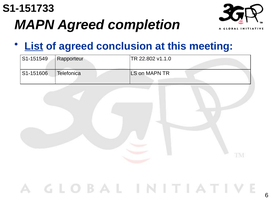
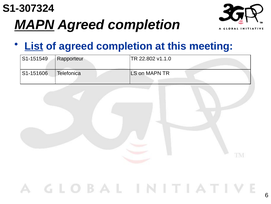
S1-151733: S1-151733 -> S1-307324
MAPN at (34, 25) underline: none -> present
of agreed conclusion: conclusion -> completion
